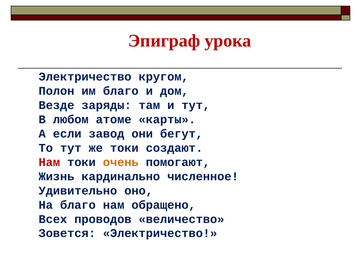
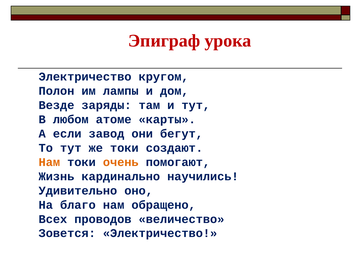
им благо: благо -> лампы
Нам at (49, 163) colour: red -> orange
численное: численное -> научились
